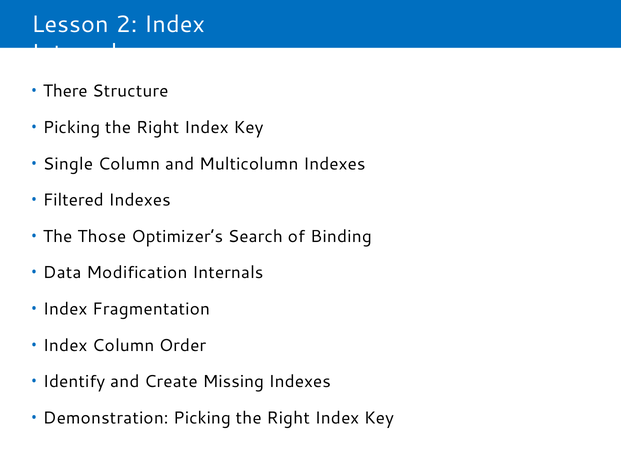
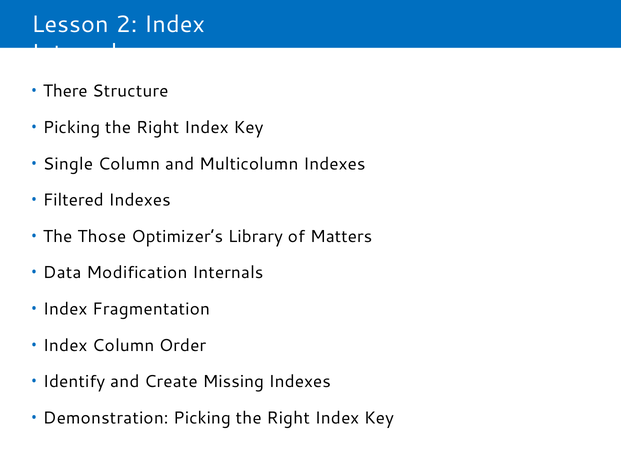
Search: Search -> Library
Binding: Binding -> Matters
